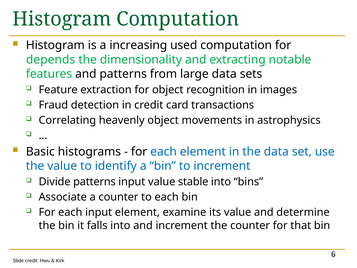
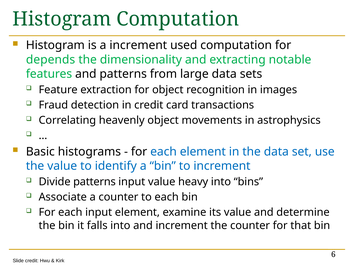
a increasing: increasing -> increment
stable: stable -> heavy
